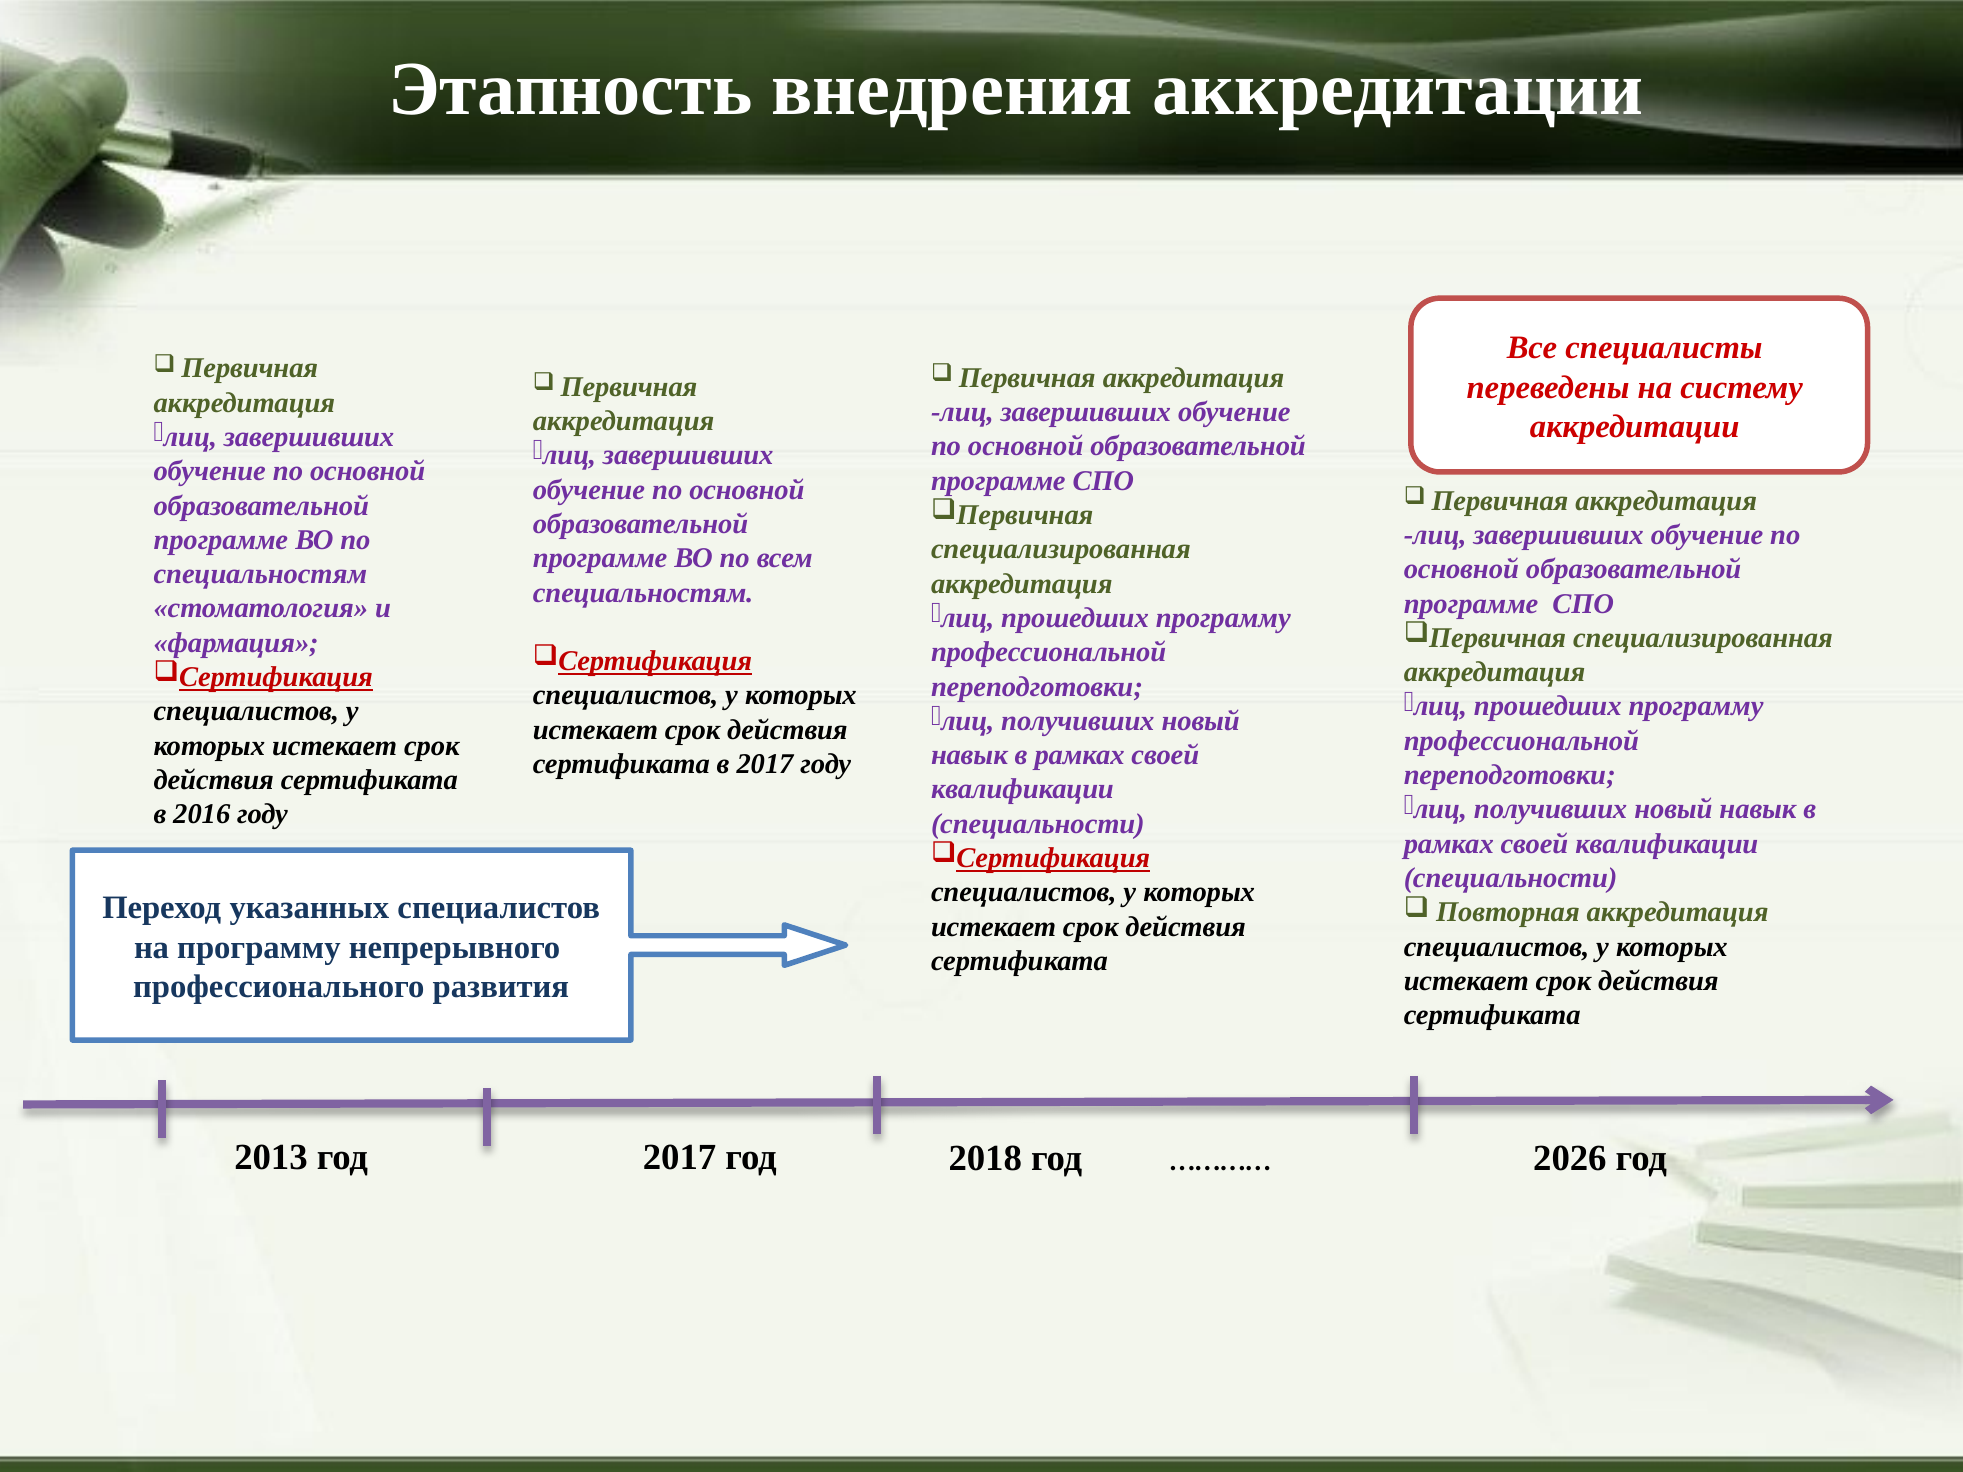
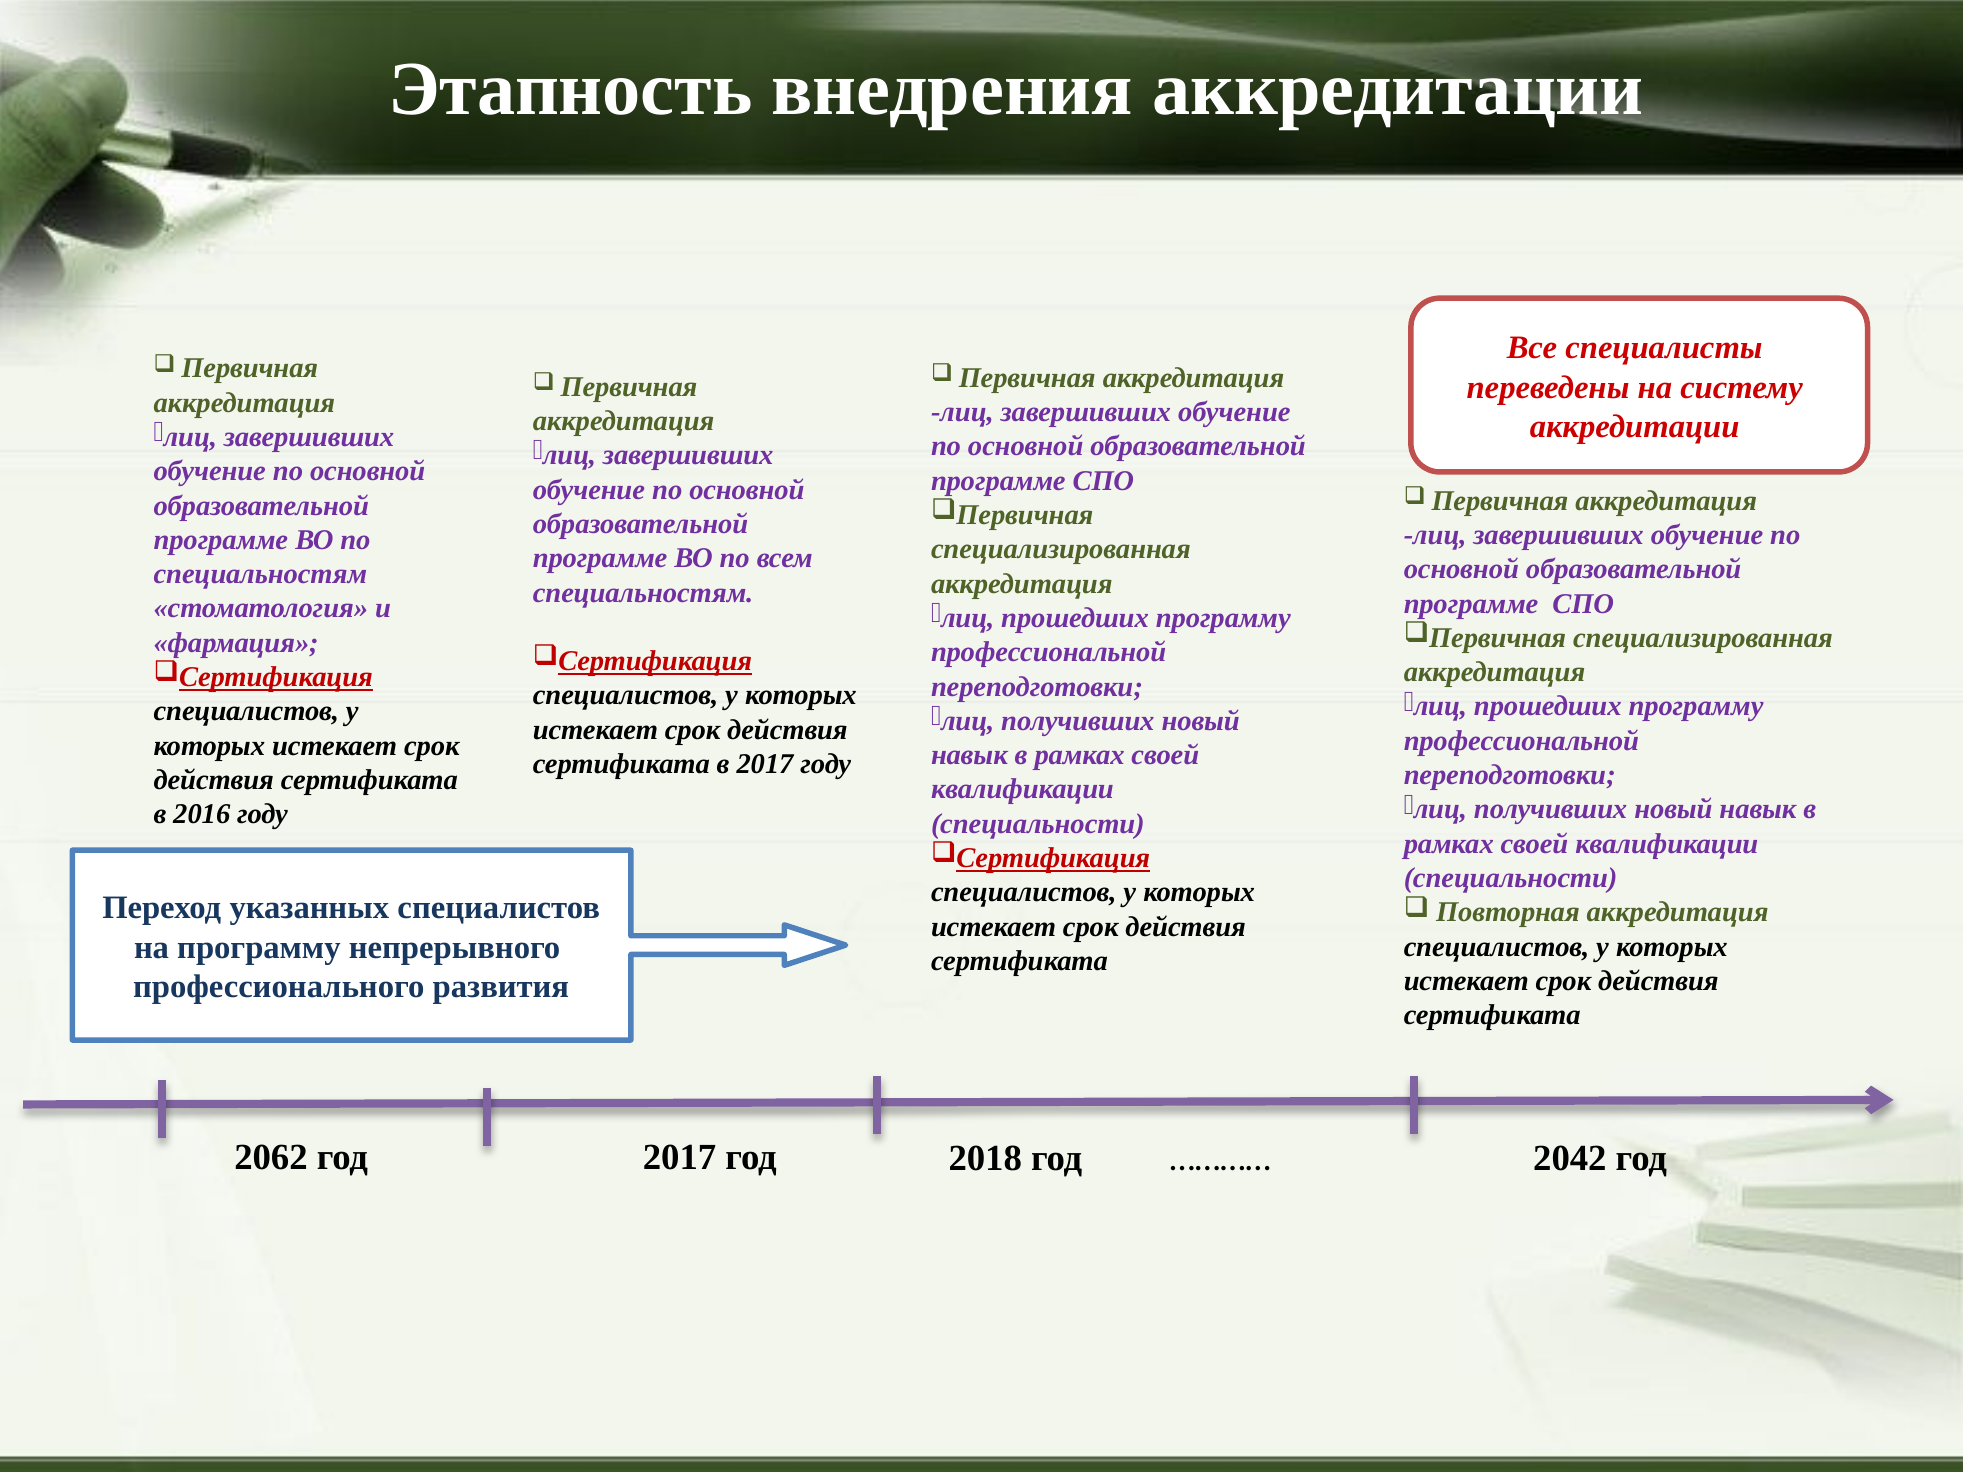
2013: 2013 -> 2062
2026: 2026 -> 2042
